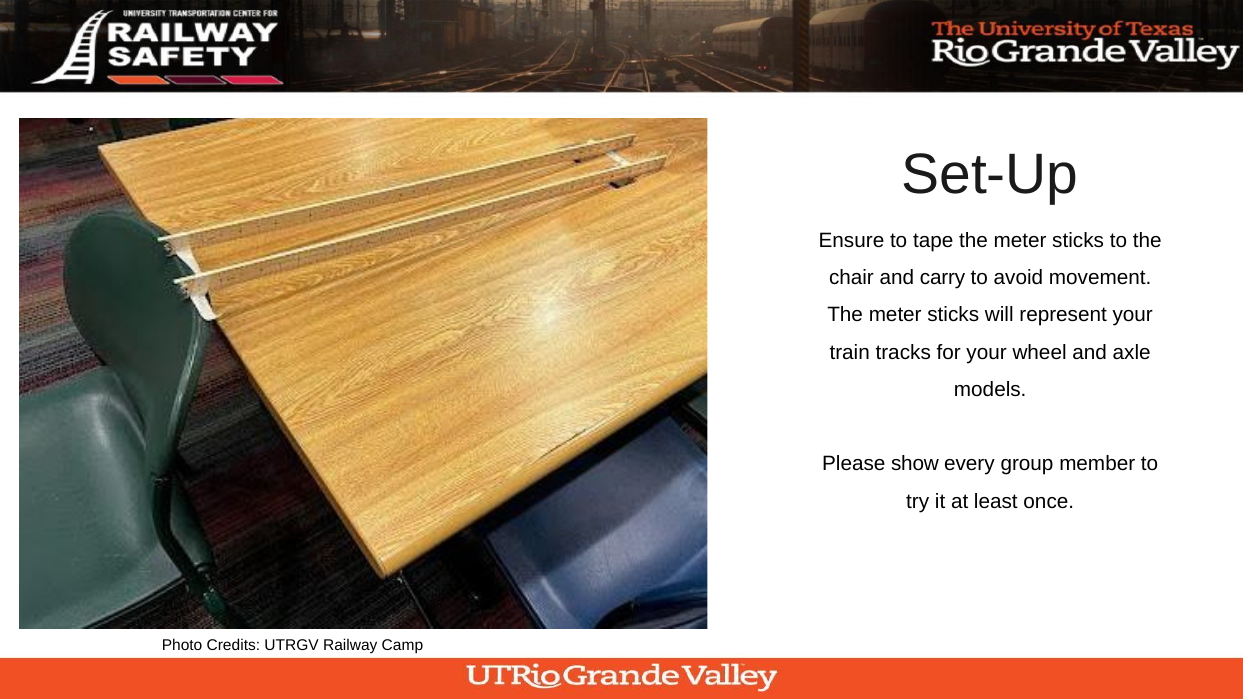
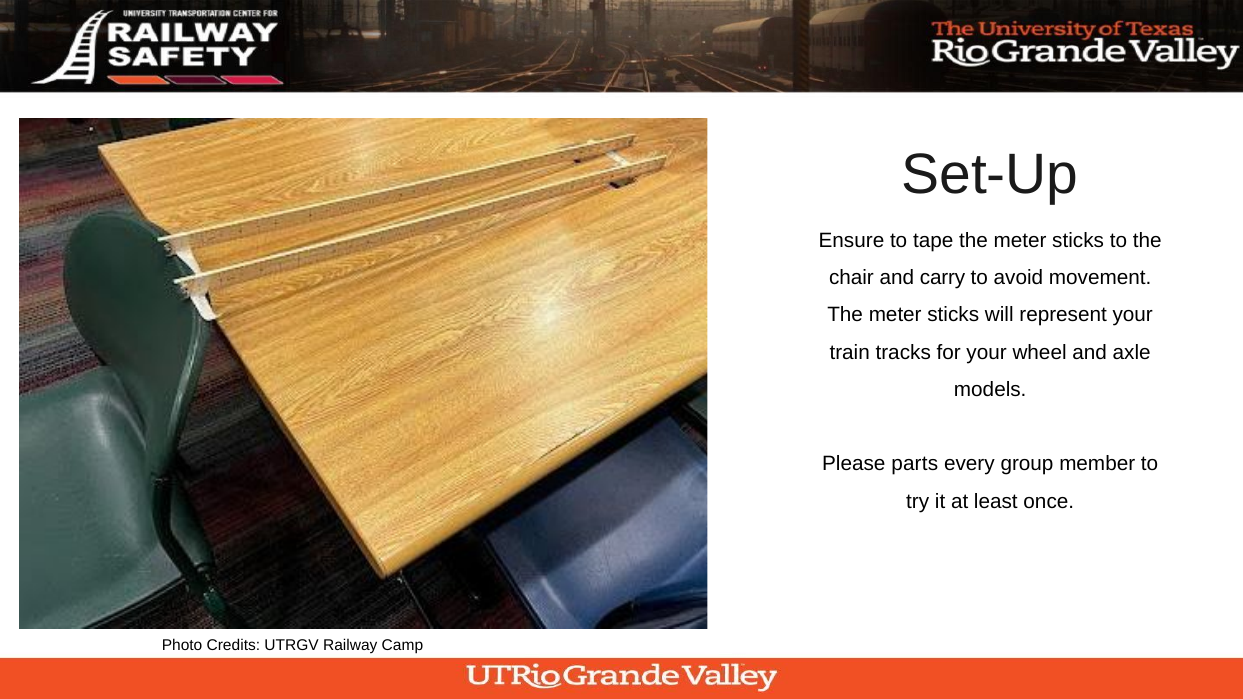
show: show -> parts
